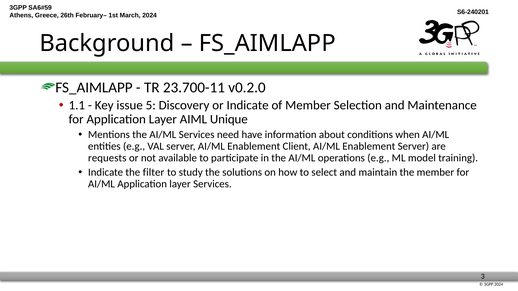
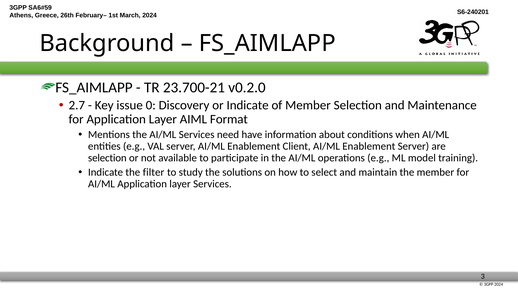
23.700-11: 23.700-11 -> 23.700-21
1.1: 1.1 -> 2.7
5: 5 -> 0
Unique: Unique -> Format
requests at (107, 158): requests -> selection
